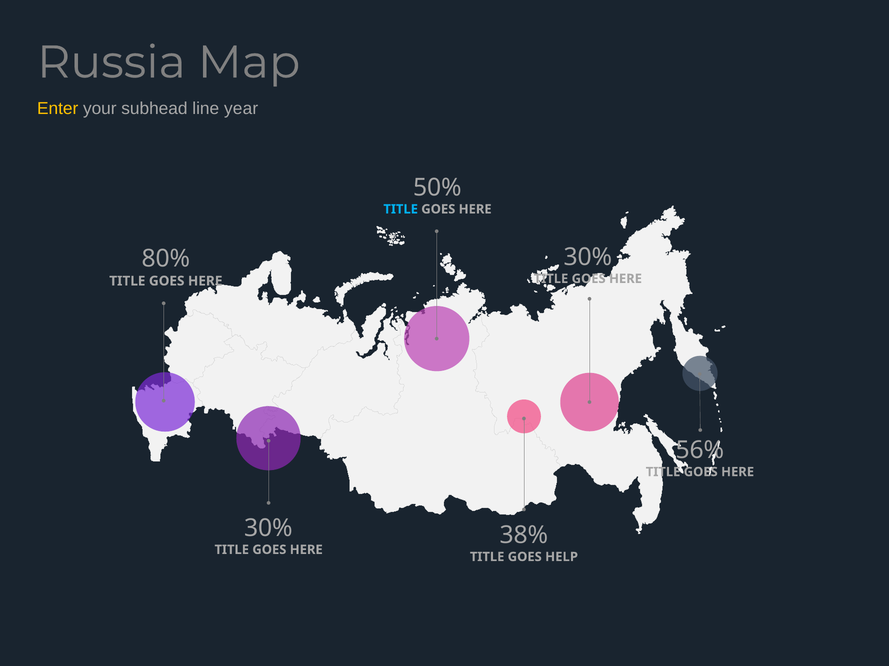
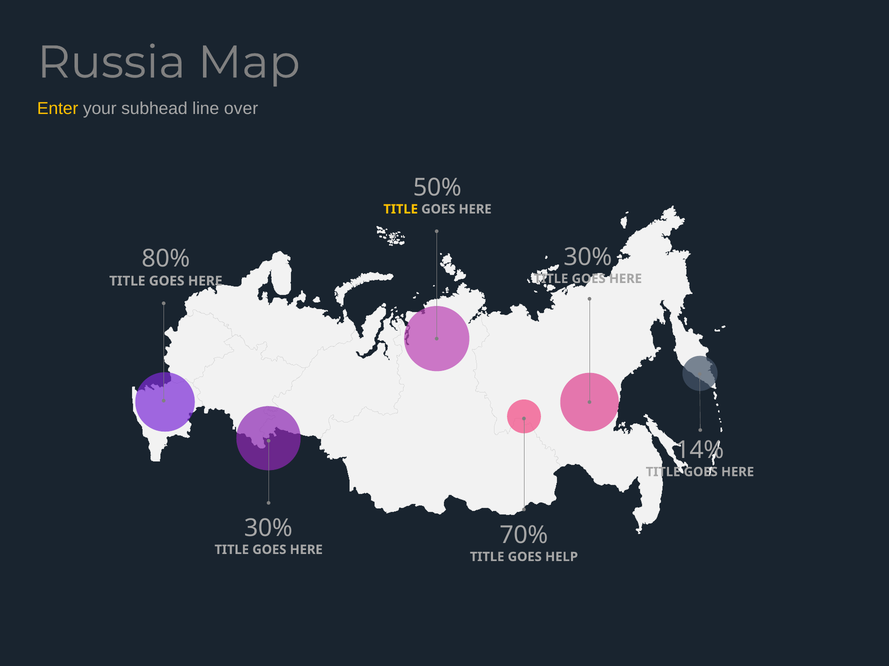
year: year -> over
TITLE at (401, 209) colour: light blue -> yellow
56%: 56% -> 14%
38%: 38% -> 70%
